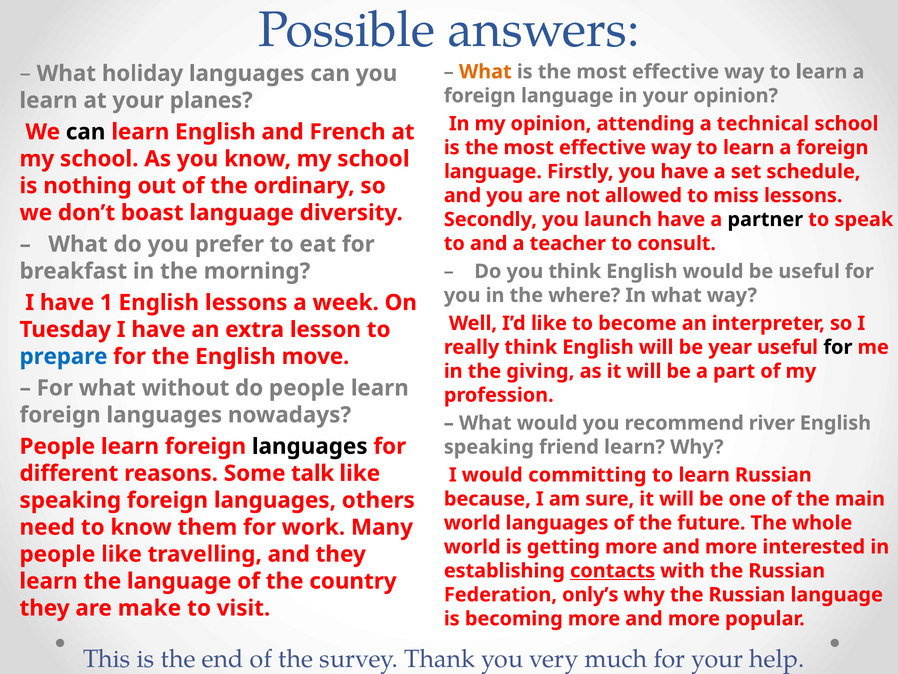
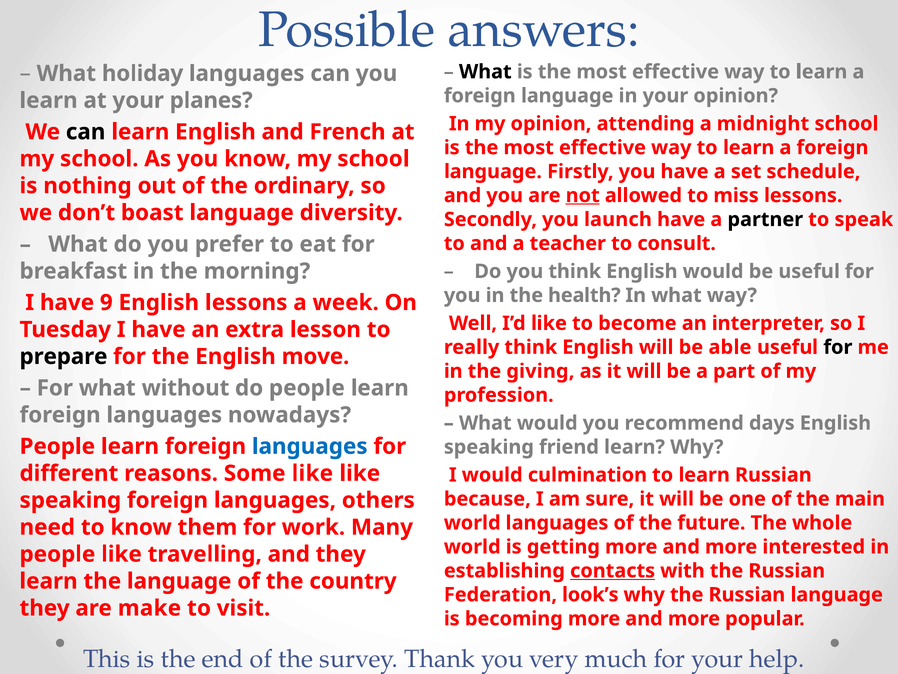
What at (485, 72) colour: orange -> black
technical: technical -> midnight
not underline: none -> present
where: where -> health
1: 1 -> 9
year: year -> able
prepare colour: blue -> black
river: river -> days
languages at (310, 446) colour: black -> blue
Some talk: talk -> like
committing: committing -> culmination
only’s: only’s -> look’s
